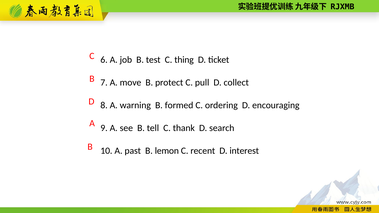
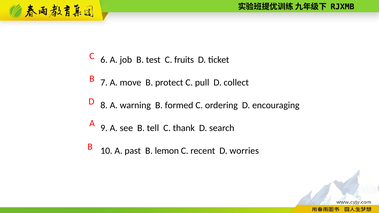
thing: thing -> fruits
interest: interest -> worries
